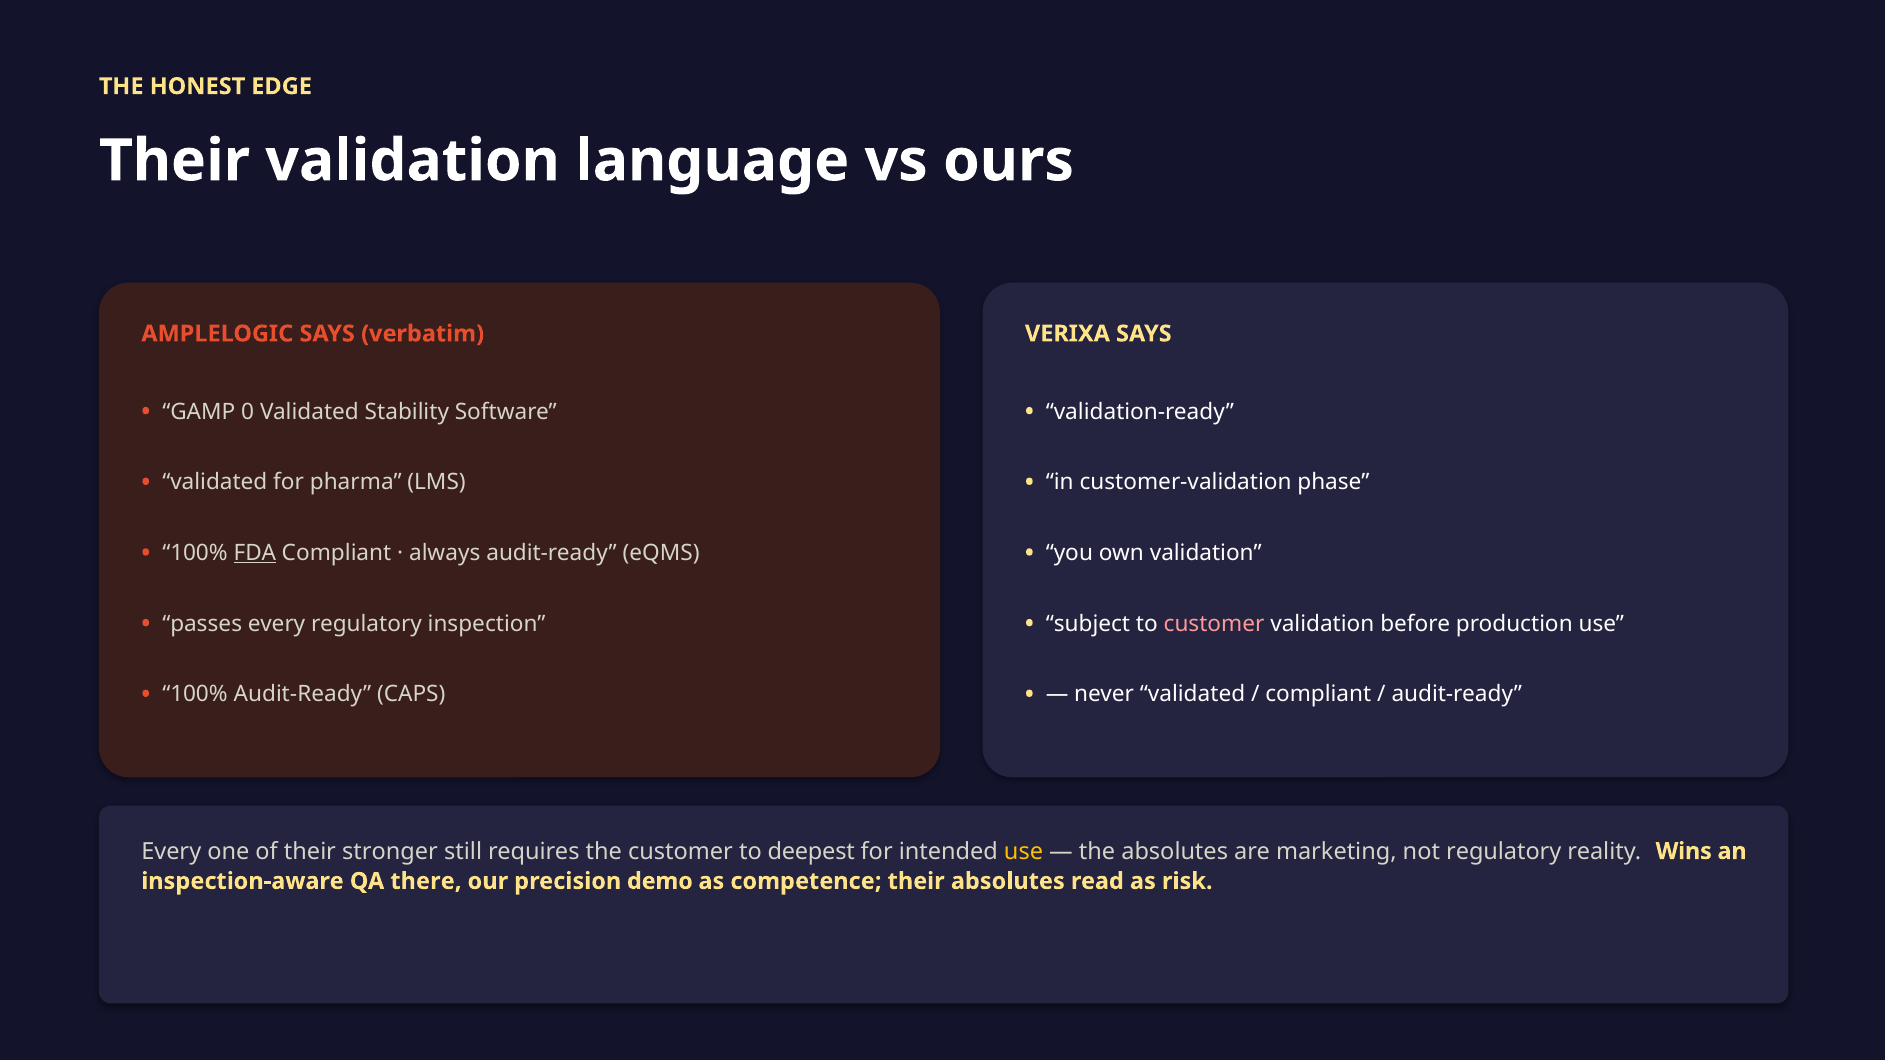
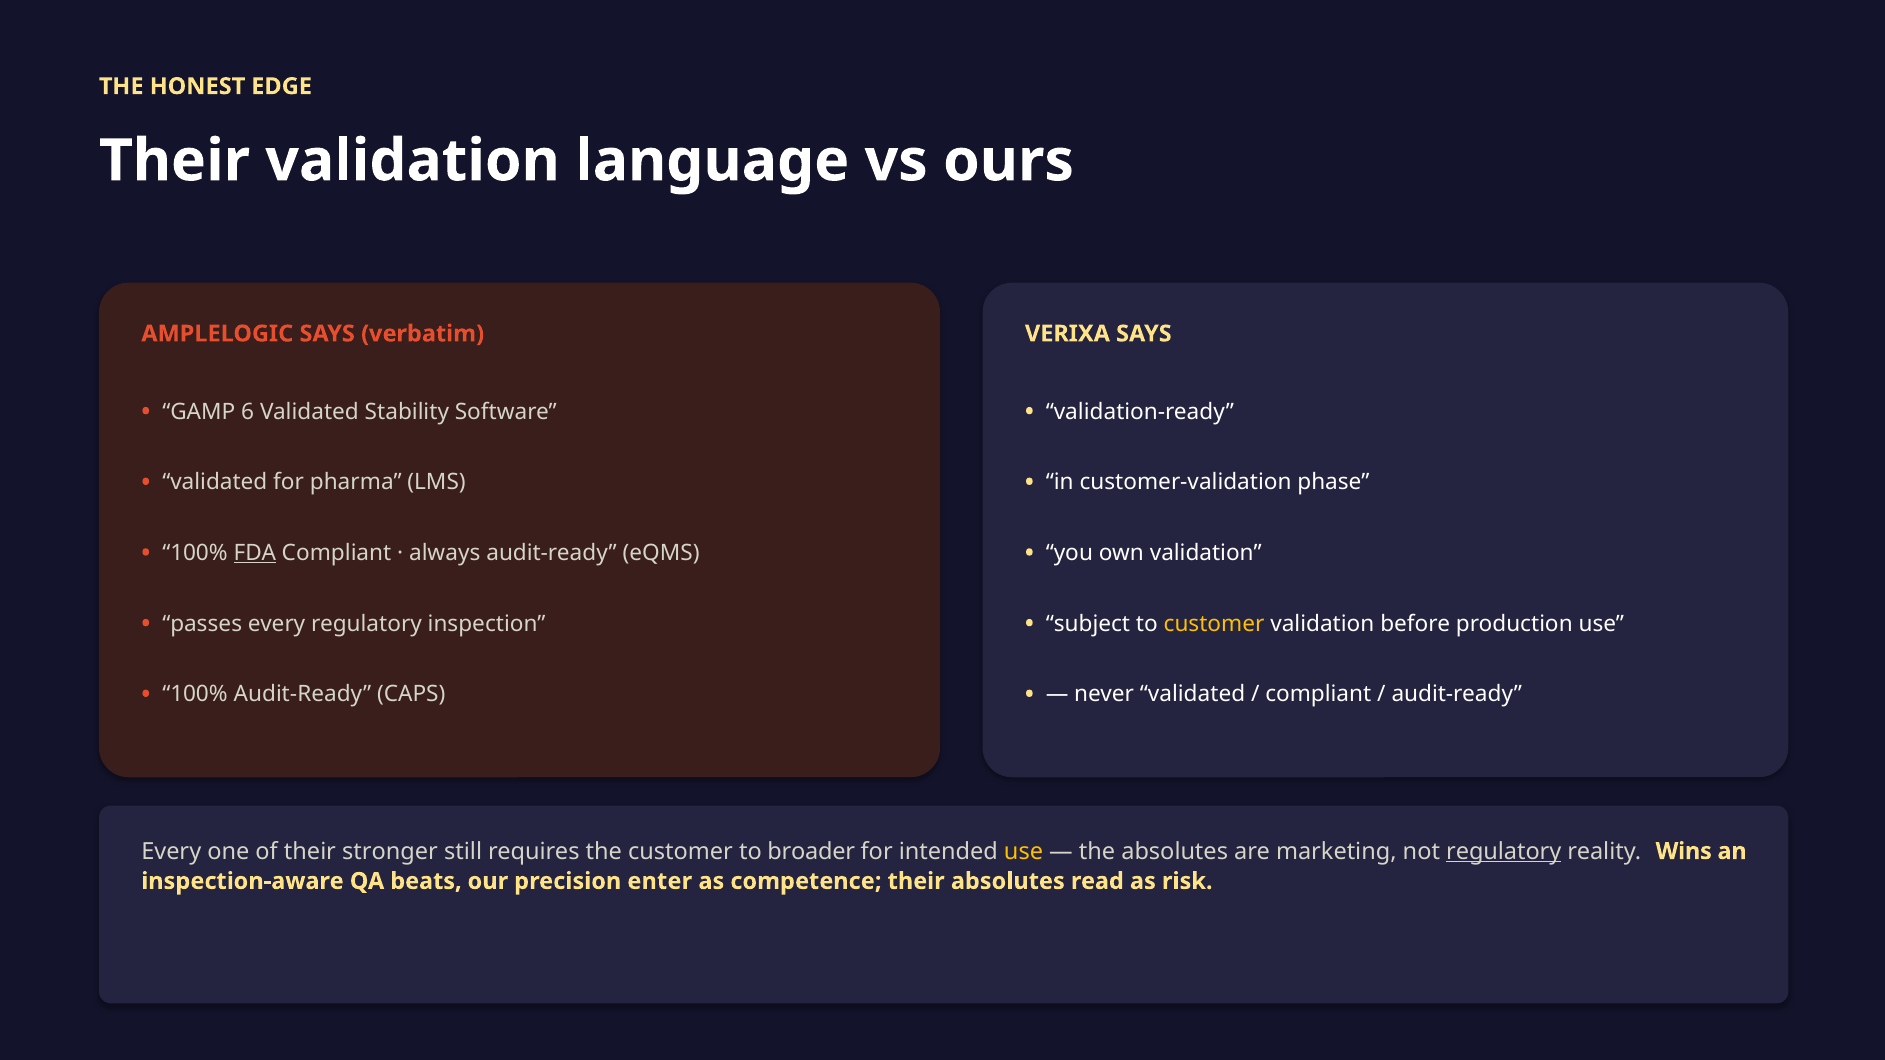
0: 0 -> 6
customer at (1214, 624) colour: pink -> yellow
deepest: deepest -> broader
regulatory at (1504, 852) underline: none -> present
there: there -> beats
demo: demo -> enter
